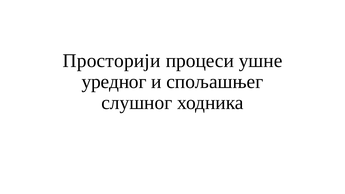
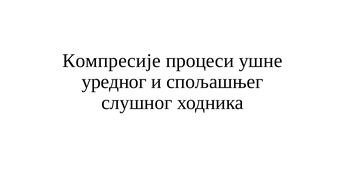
Просторији: Просторији -> Компресије
